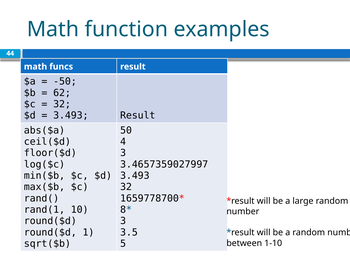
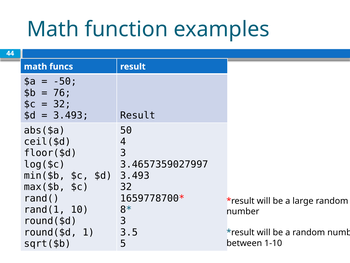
62: 62 -> 76
